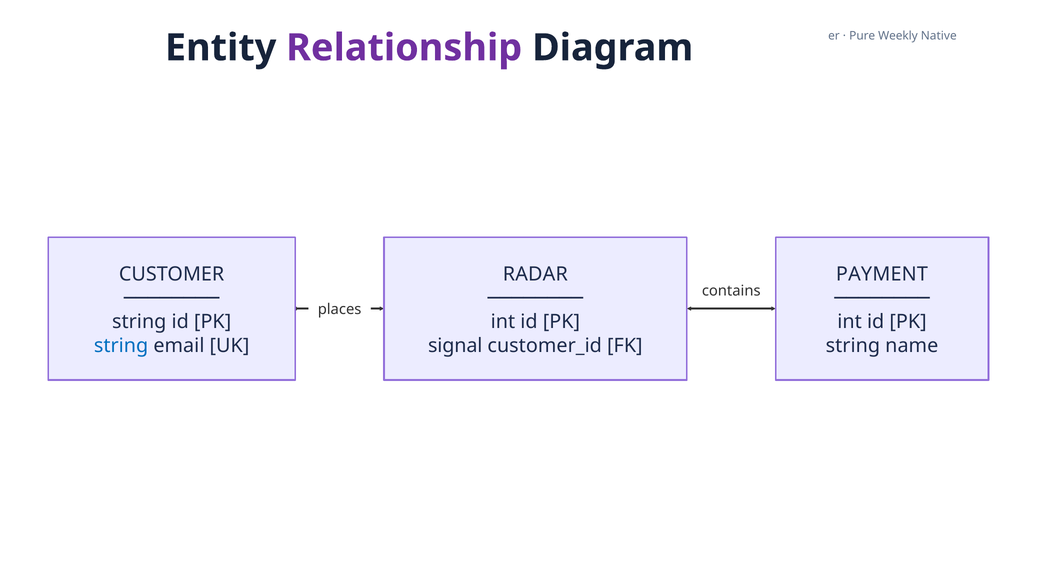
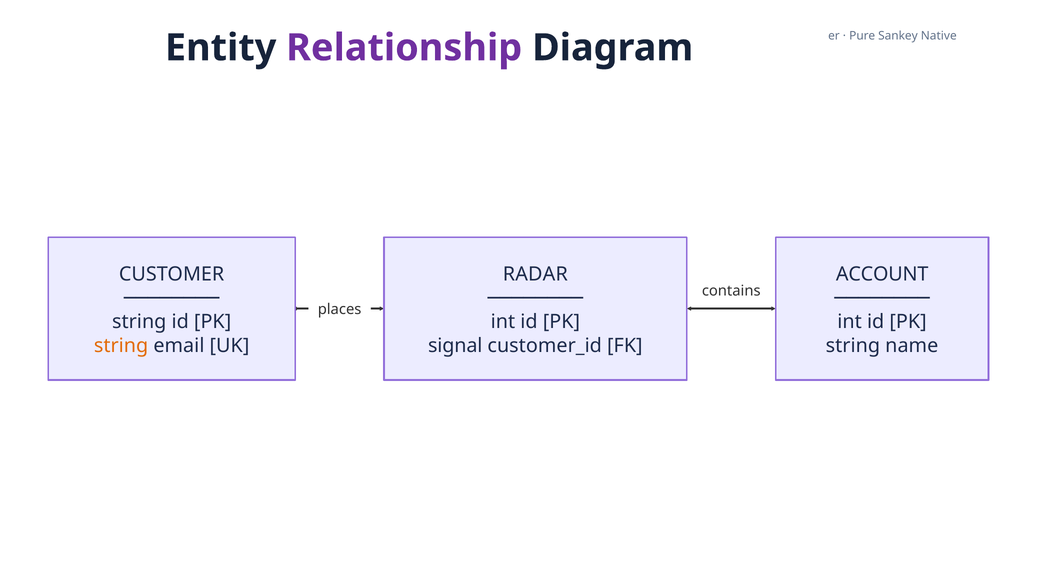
Weekly: Weekly -> Sankey
PAYMENT: PAYMENT -> ACCOUNT
string at (121, 346) colour: blue -> orange
